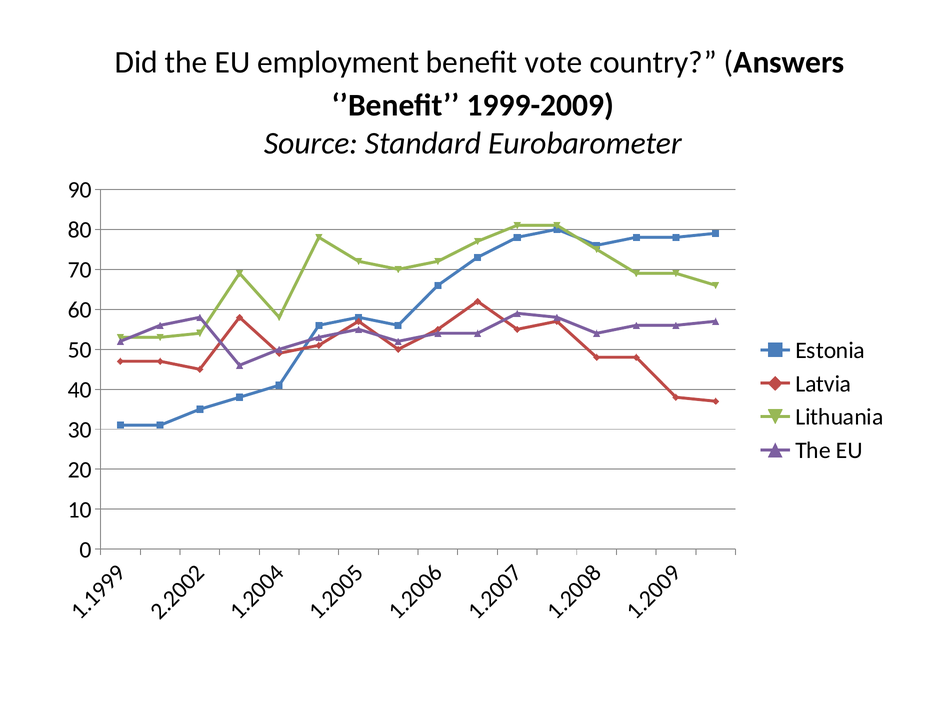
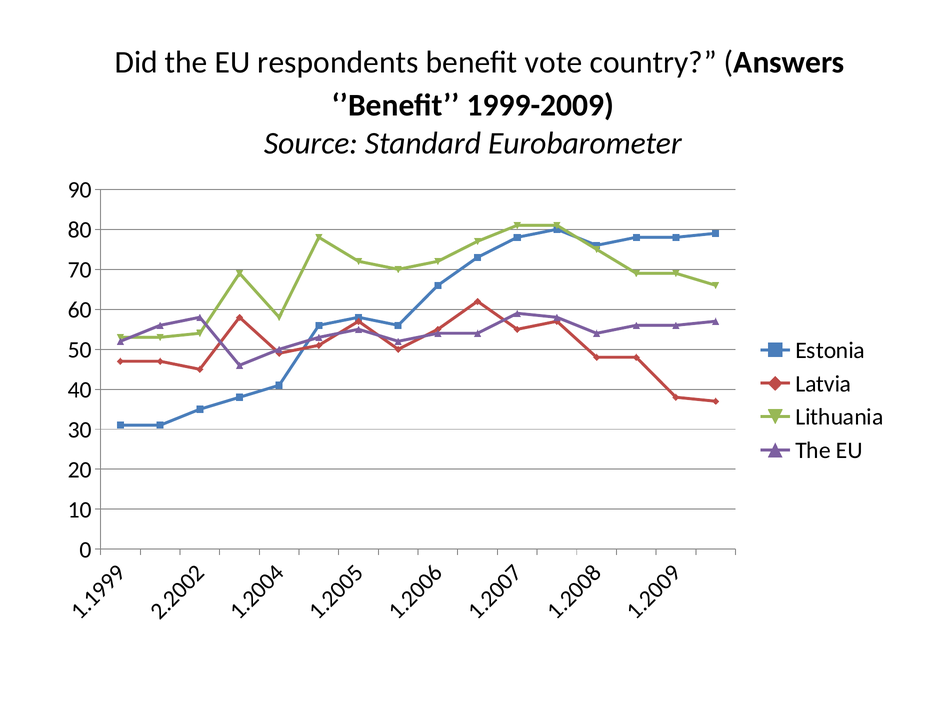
employment: employment -> respondents
